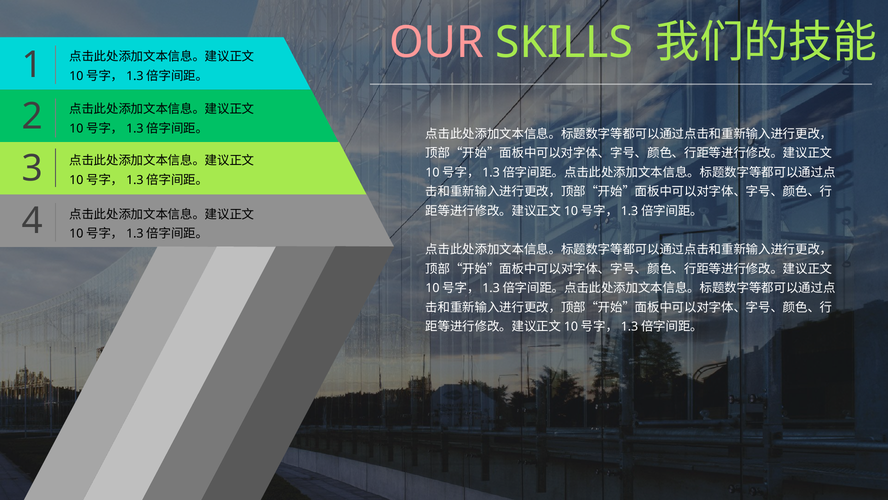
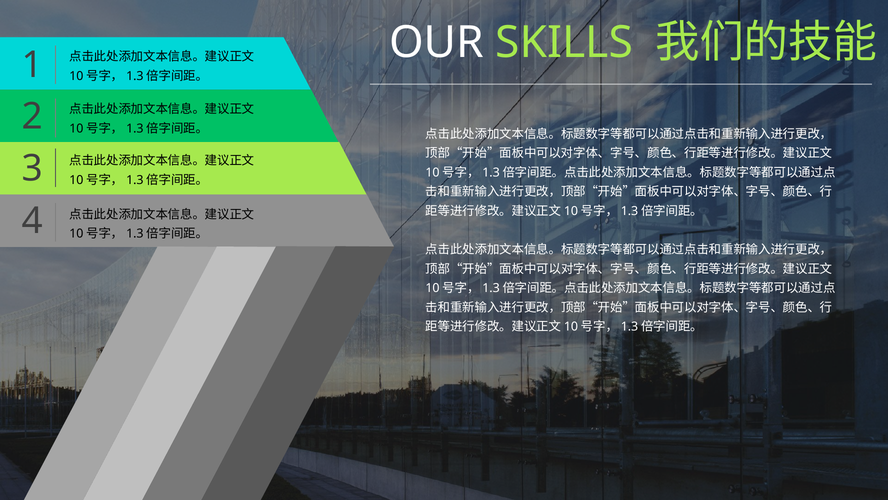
OUR colour: pink -> white
